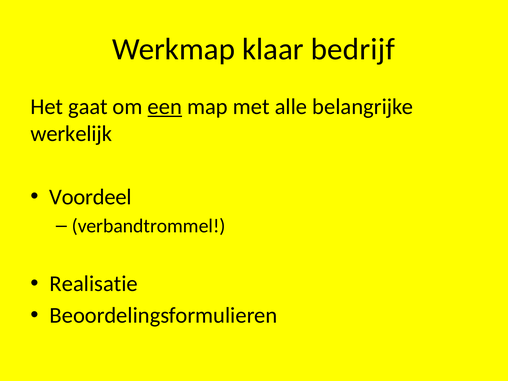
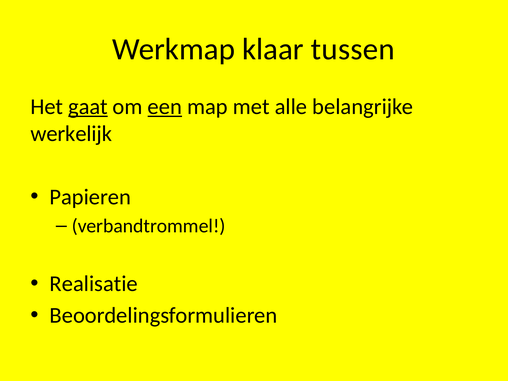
bedrijf: bedrijf -> tussen
gaat underline: none -> present
Voordeel: Voordeel -> Papieren
